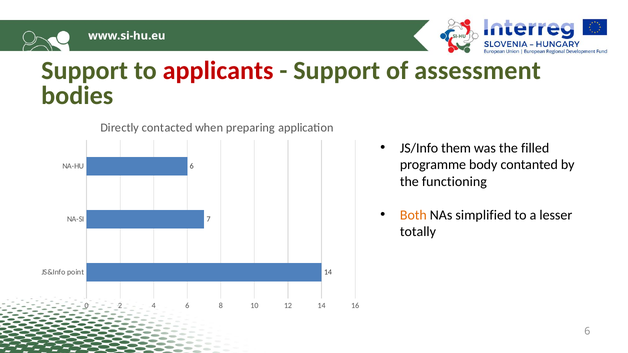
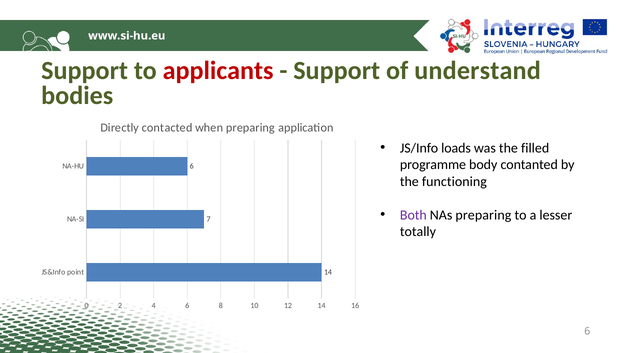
assessment: assessment -> understand
them: them -> loads
Both colour: orange -> purple
NAs simplified: simplified -> preparing
